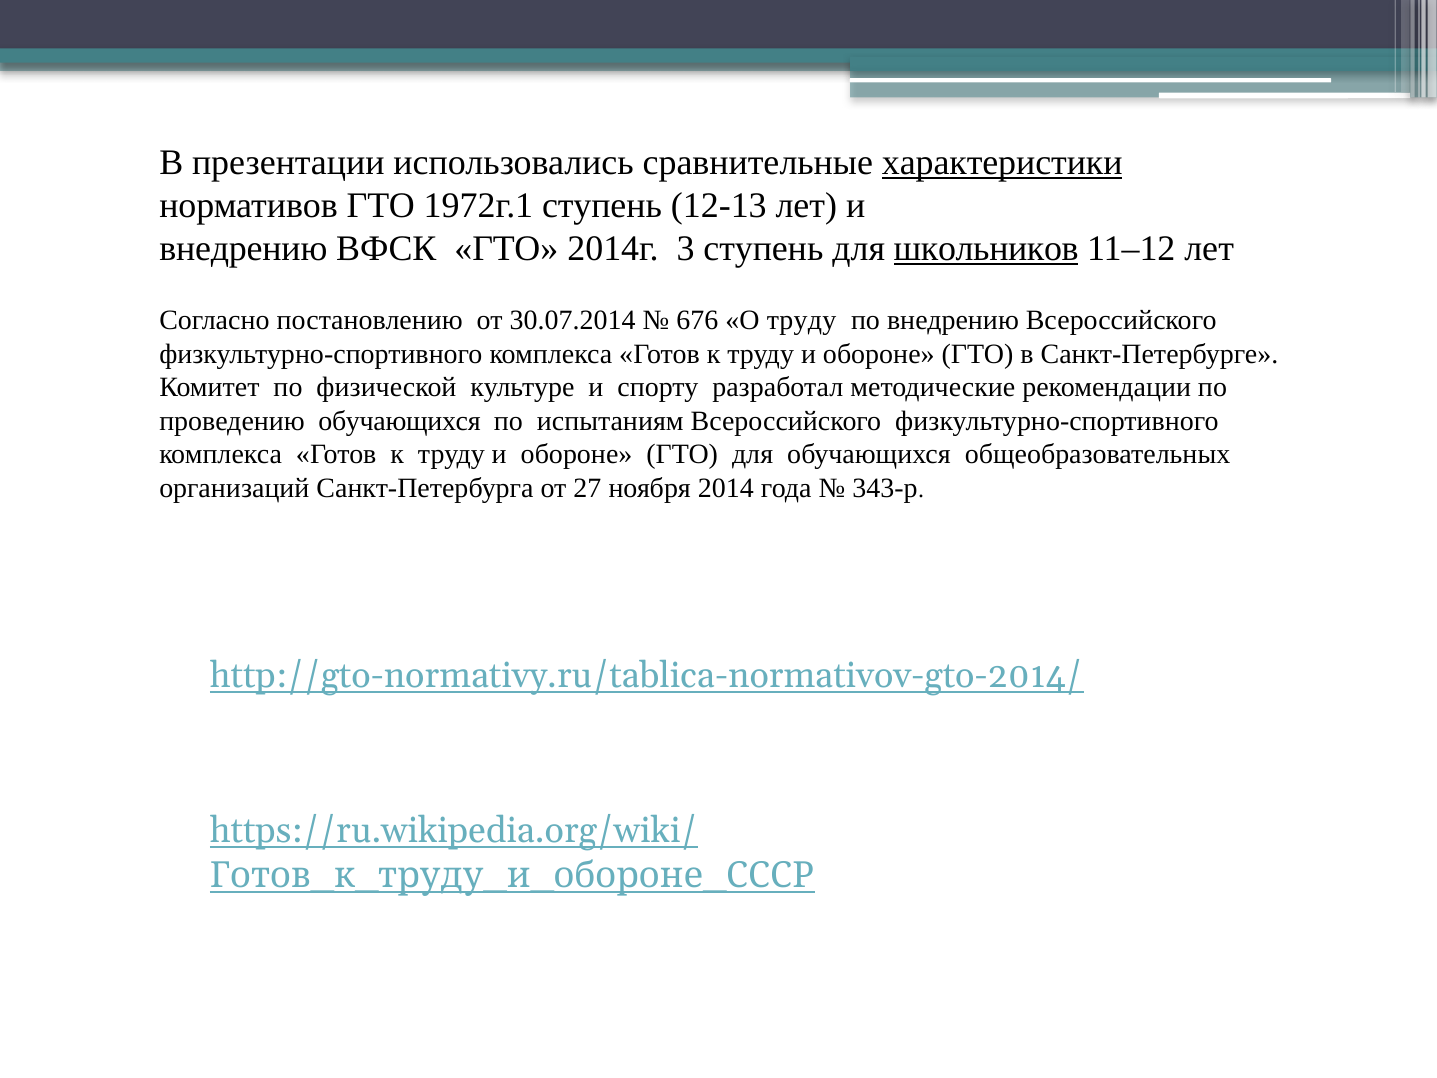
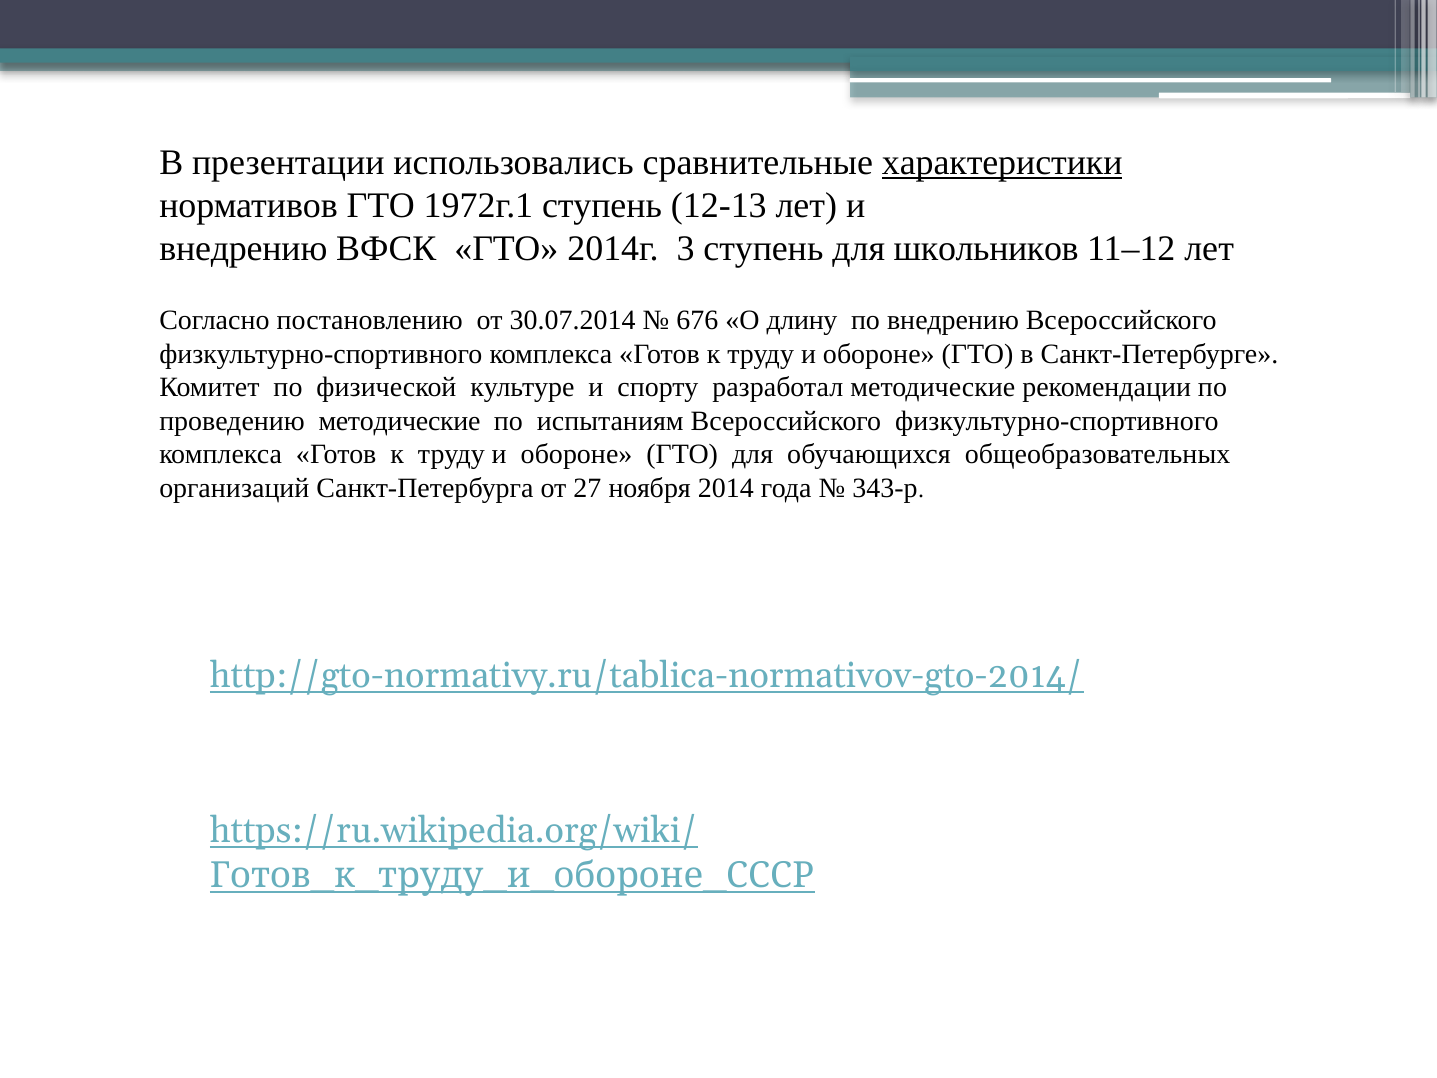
школьников underline: present -> none
О труду: труду -> длину
проведению обучающихся: обучающихся -> методические
